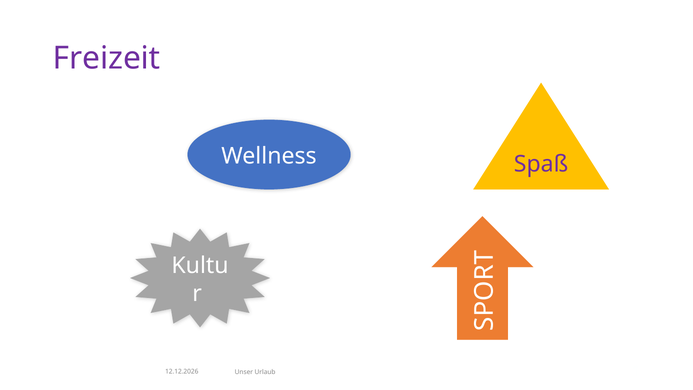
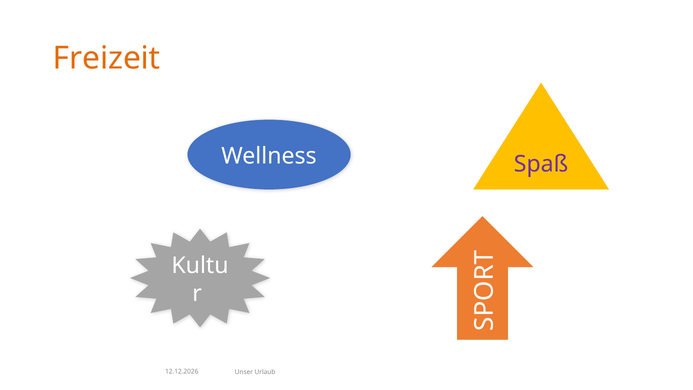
Freizeit colour: purple -> orange
